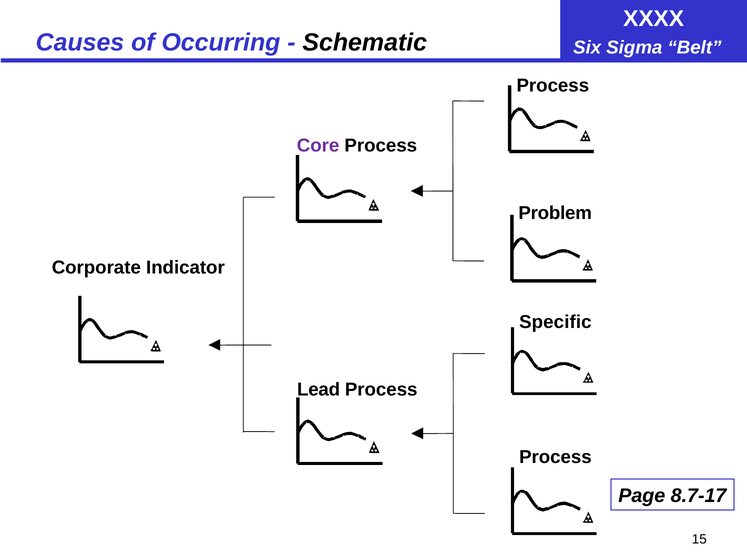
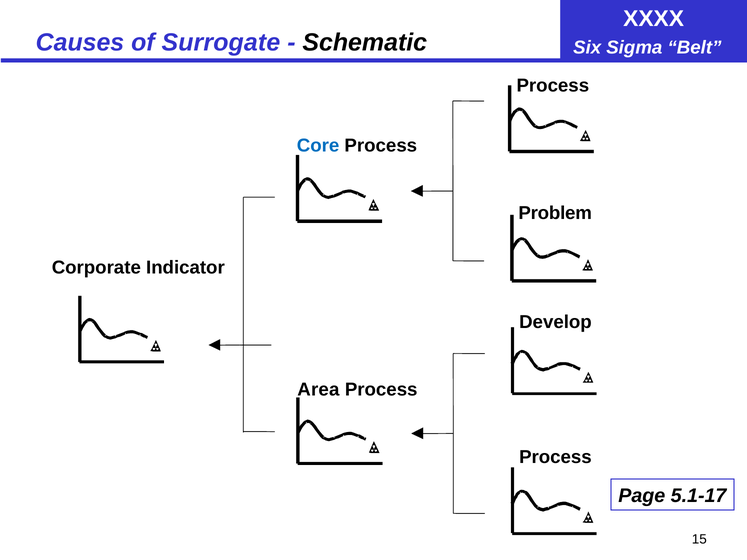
Occurring: Occurring -> Surrogate
Core colour: purple -> blue
Specific: Specific -> Develop
Lead: Lead -> Area
8.7-17: 8.7-17 -> 5.1-17
